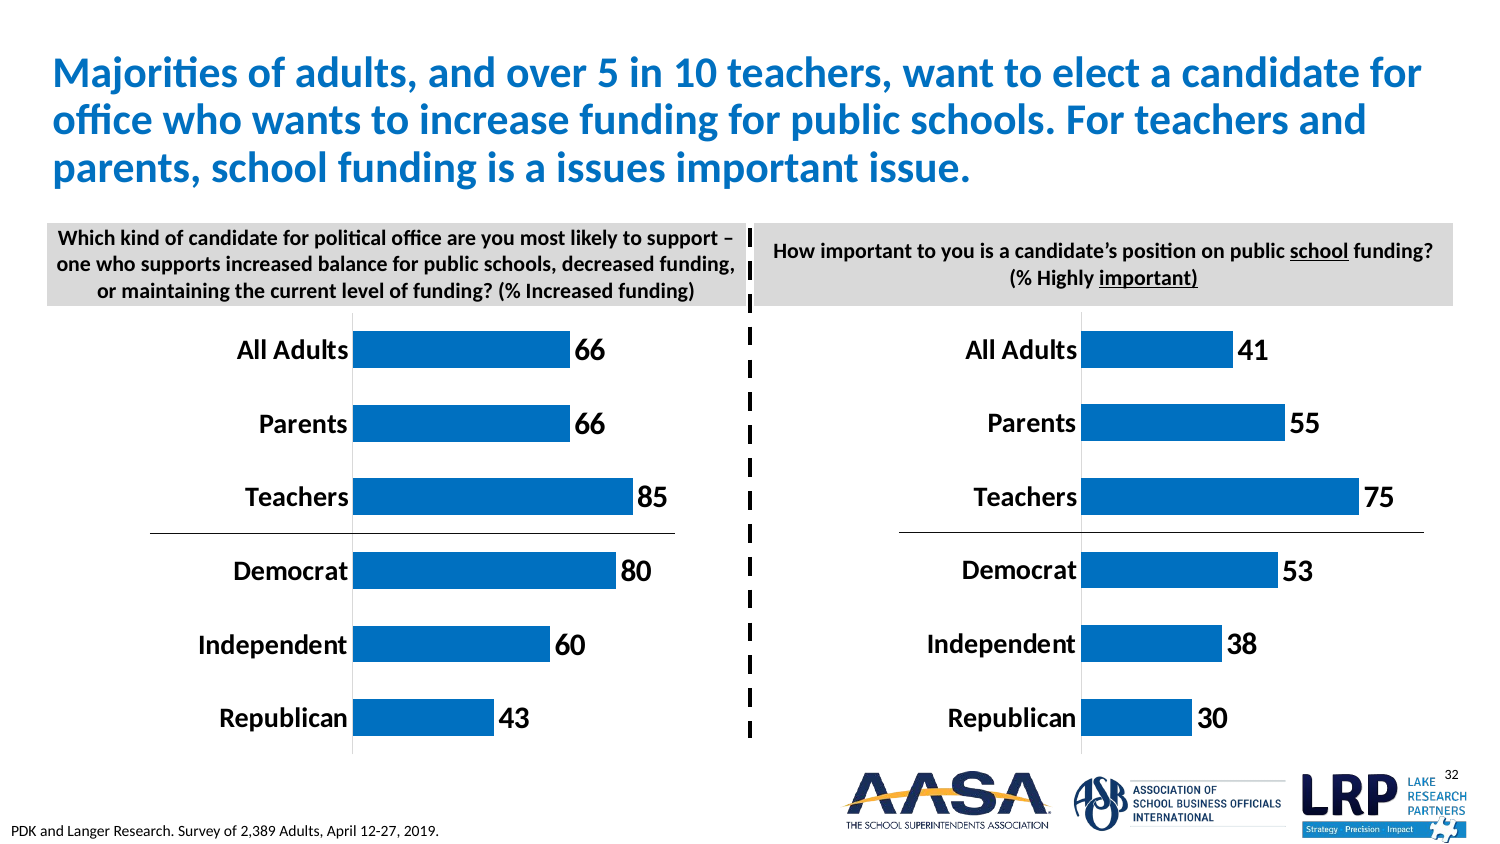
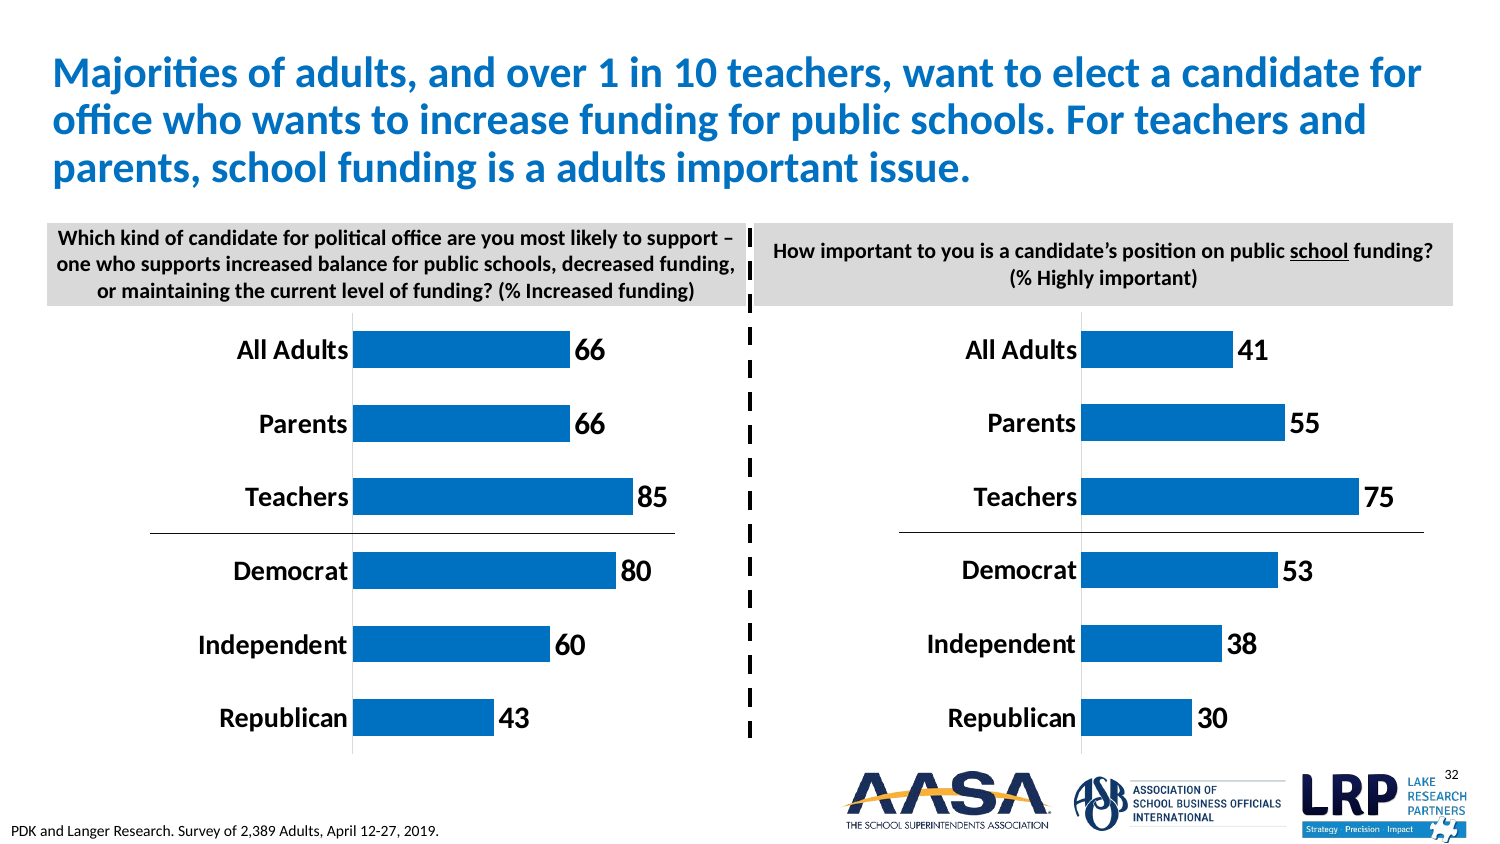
5: 5 -> 1
a issues: issues -> adults
important at (1149, 278) underline: present -> none
